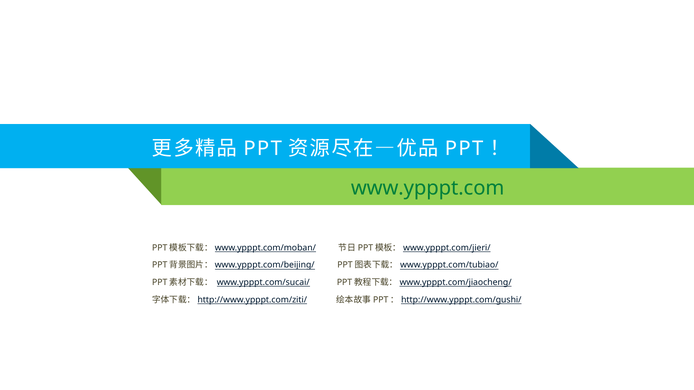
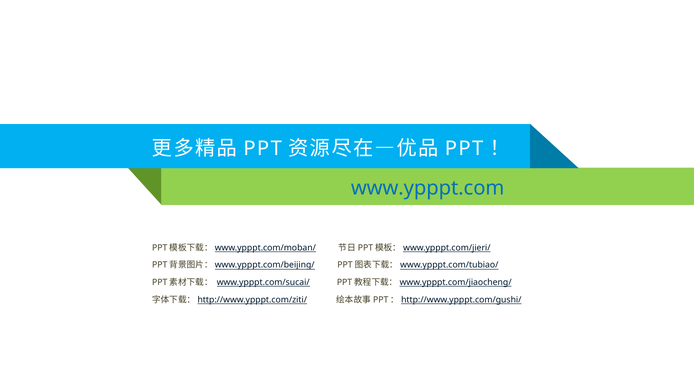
www.ypppt.com colour: green -> blue
